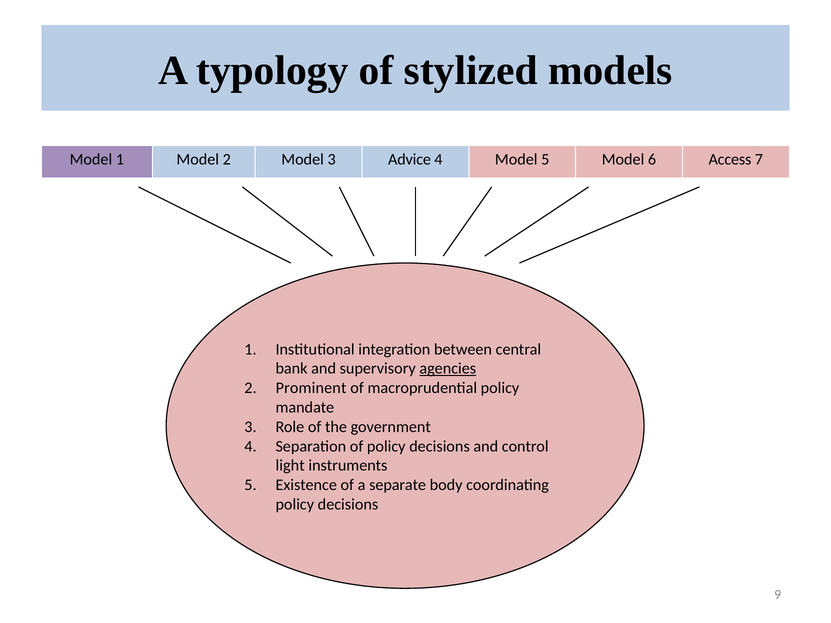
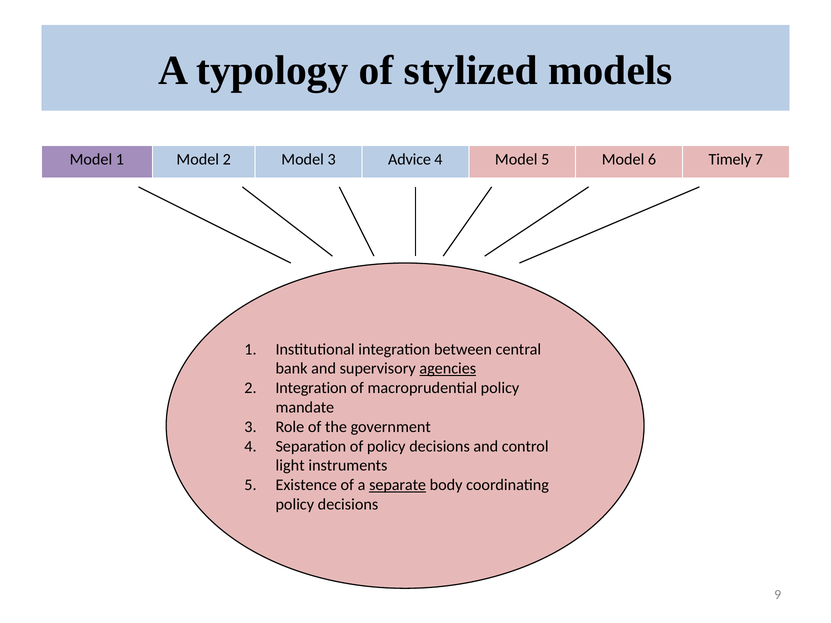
Access: Access -> Timely
2 Prominent: Prominent -> Integration
separate underline: none -> present
